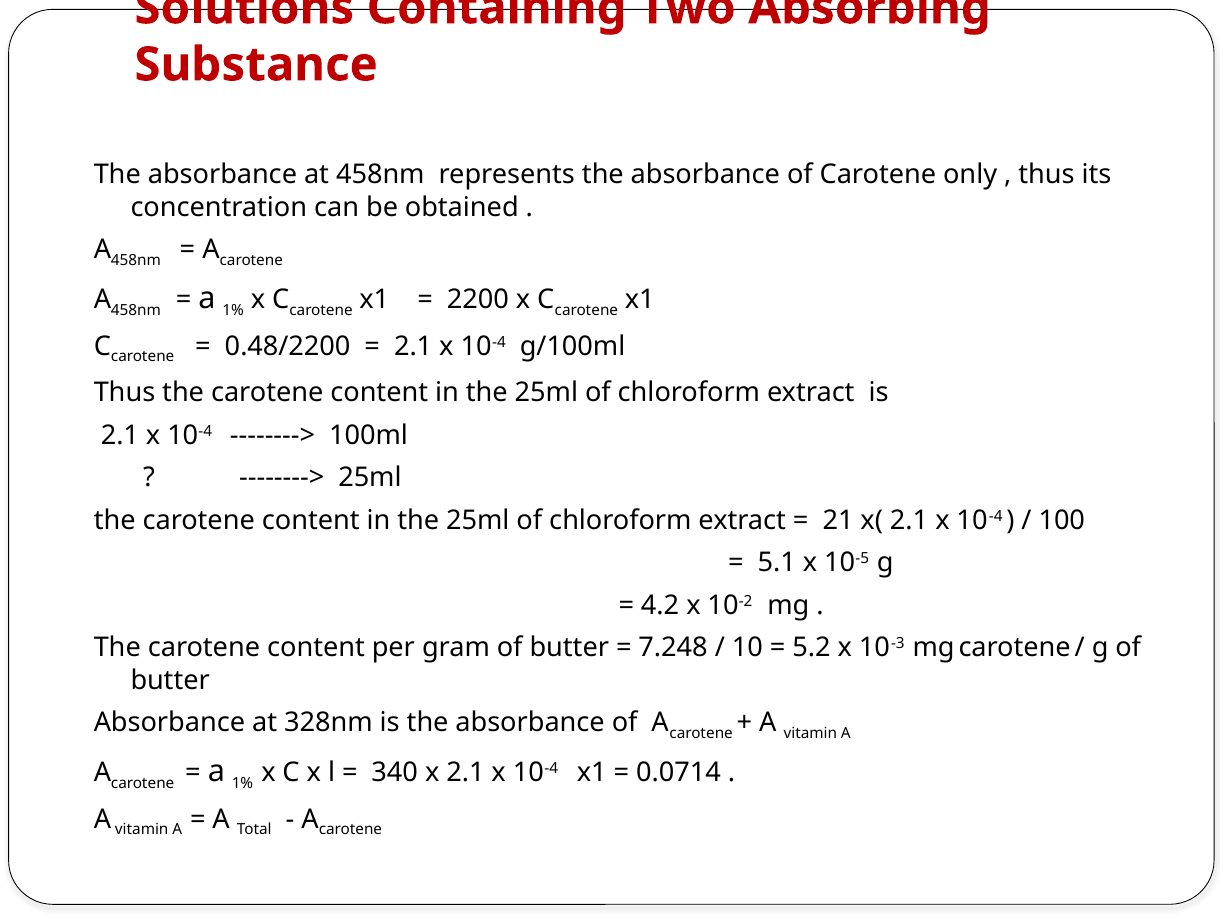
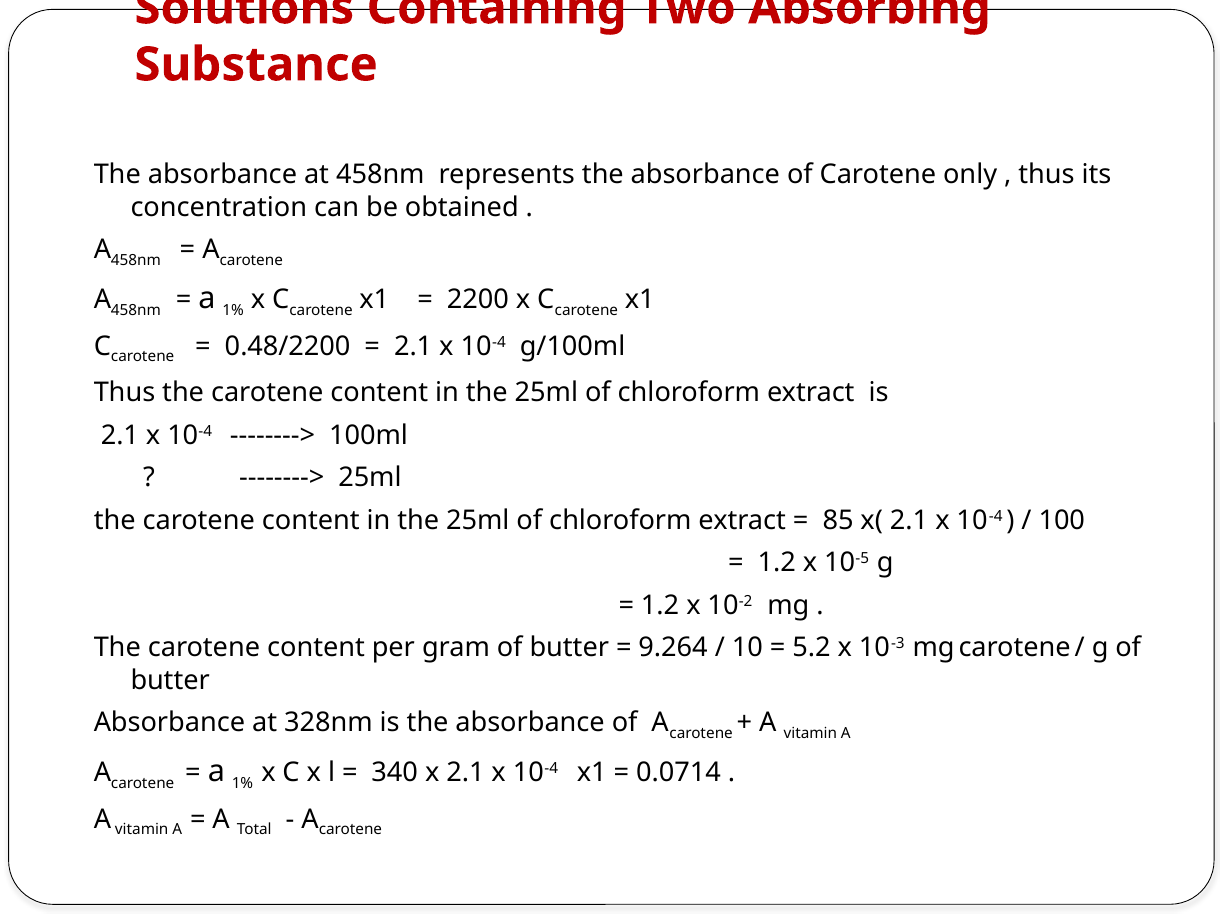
21: 21 -> 85
5.1 at (777, 563): 5.1 -> 1.2
4.2 at (660, 605): 4.2 -> 1.2
7.248: 7.248 -> 9.264
